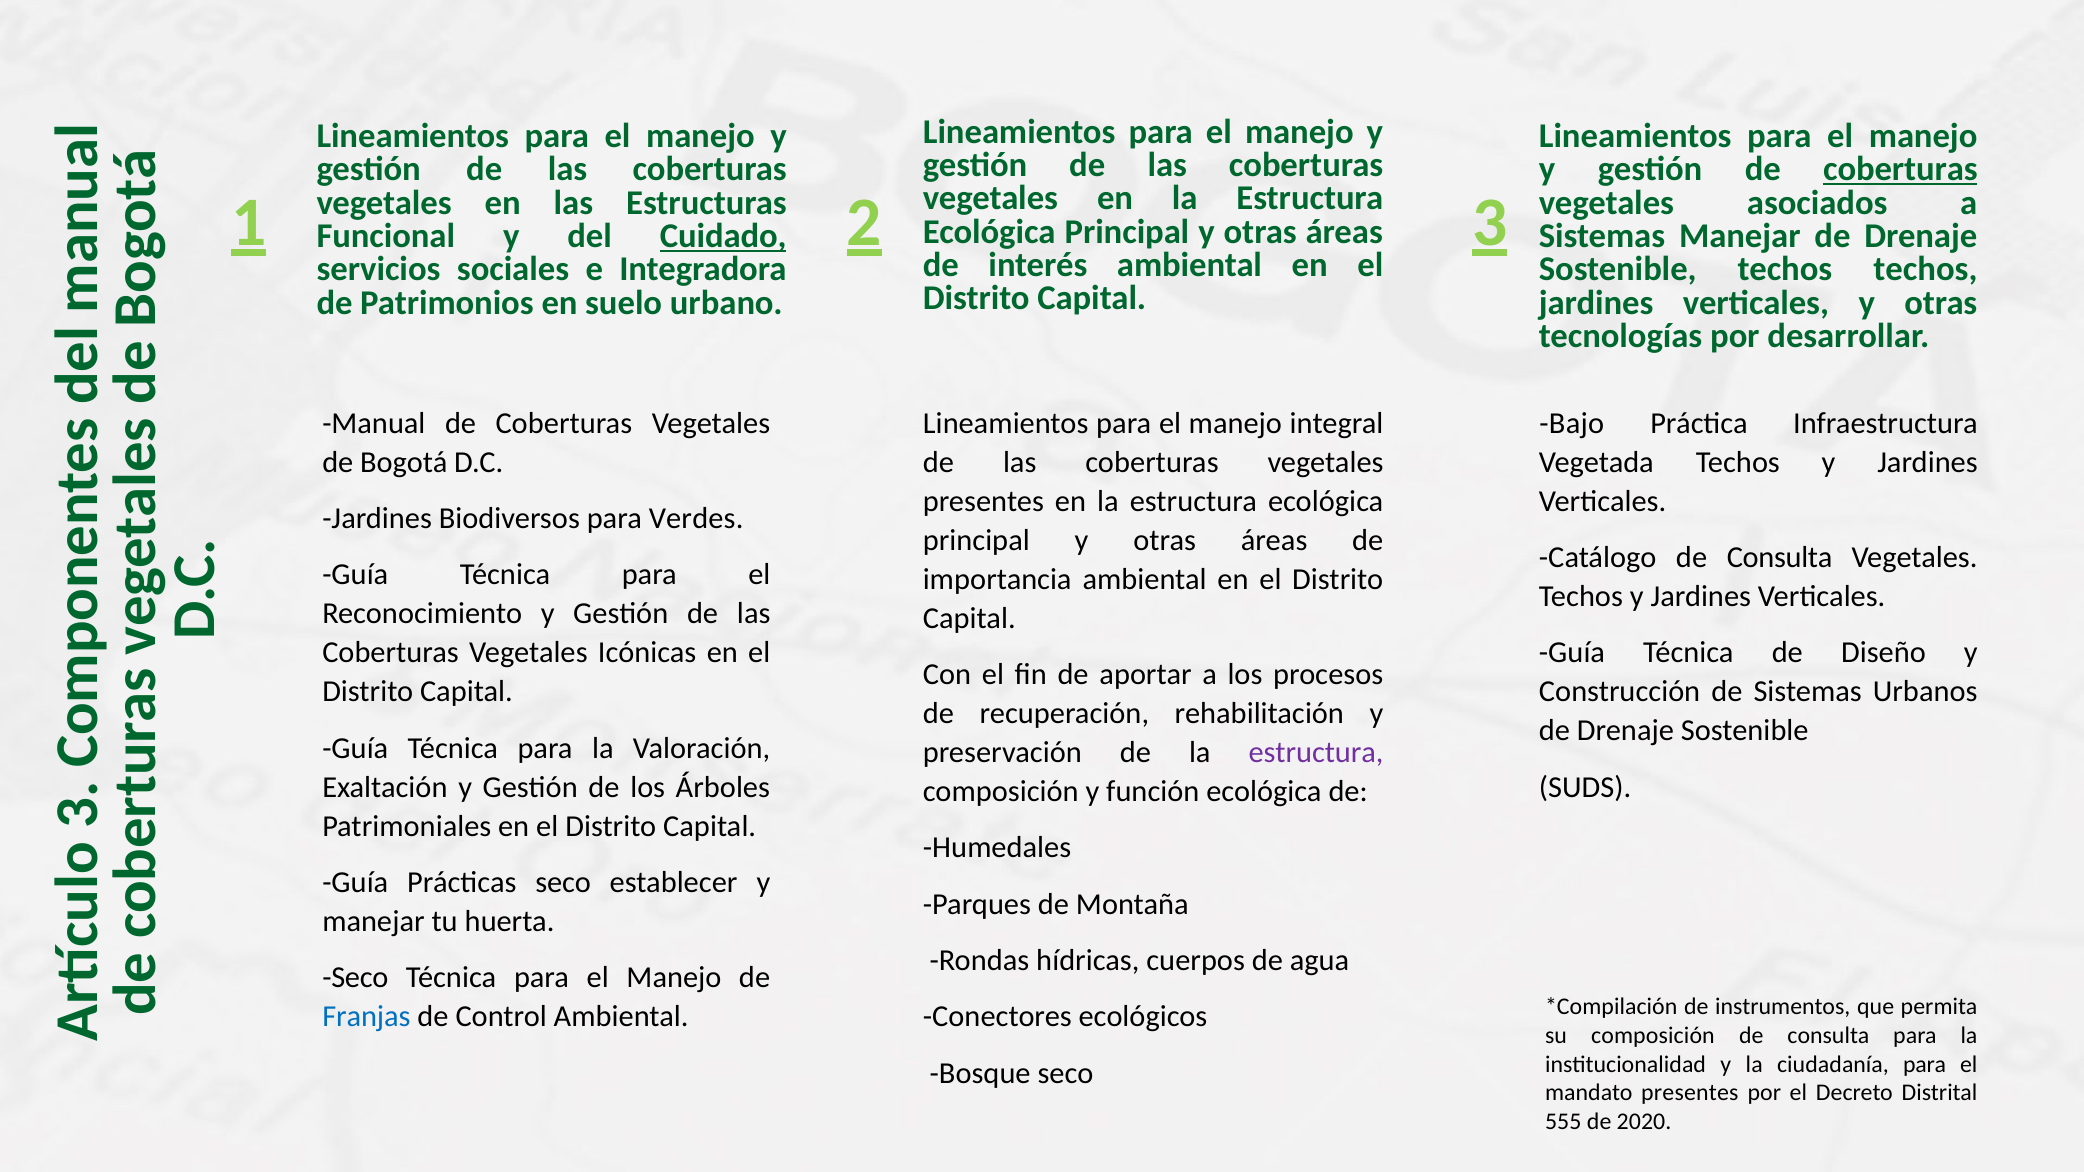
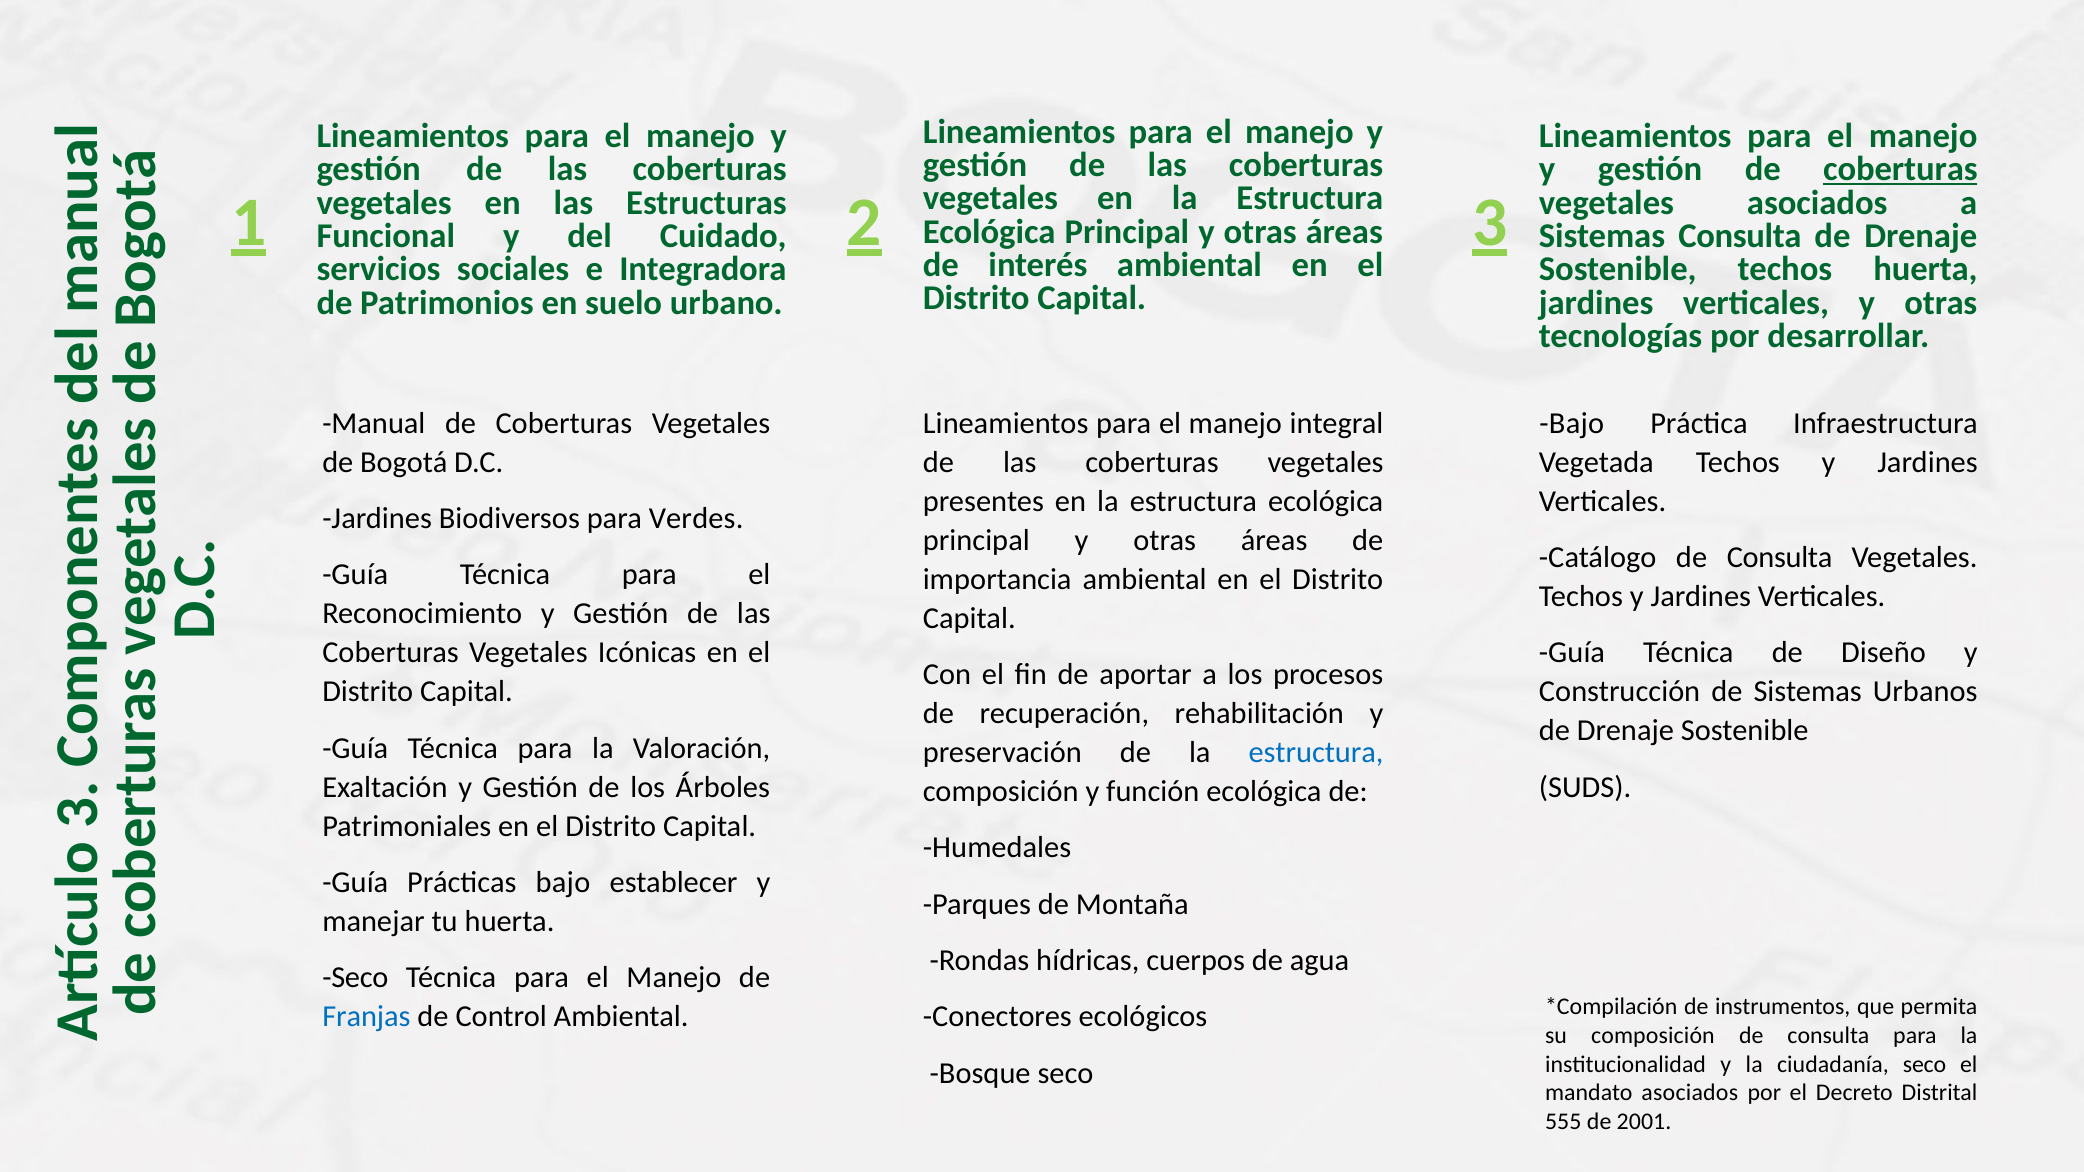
Cuidado underline: present -> none
Sistemas Manejar: Manejar -> Consulta
techos techos: techos -> huerta
estructura at (1316, 753) colour: purple -> blue
Prácticas seco: seco -> bajo
ciudadanía para: para -> seco
mandato presentes: presentes -> asociados
2020: 2020 -> 2001
